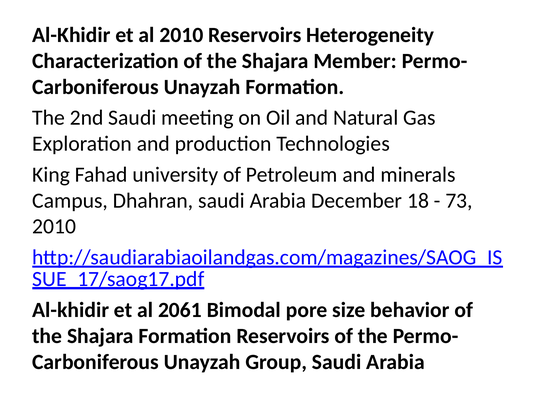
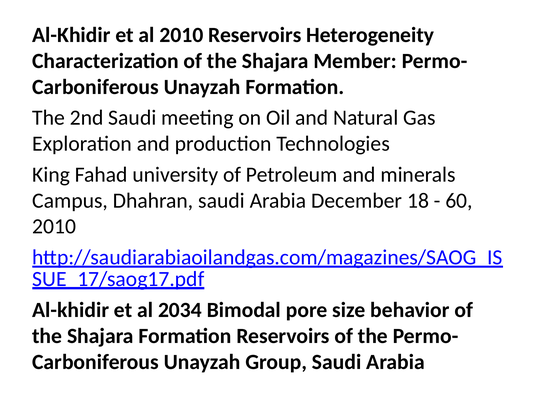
73: 73 -> 60
2061: 2061 -> 2034
